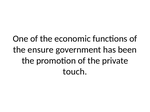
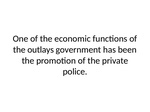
ensure: ensure -> outlays
touch: touch -> police
